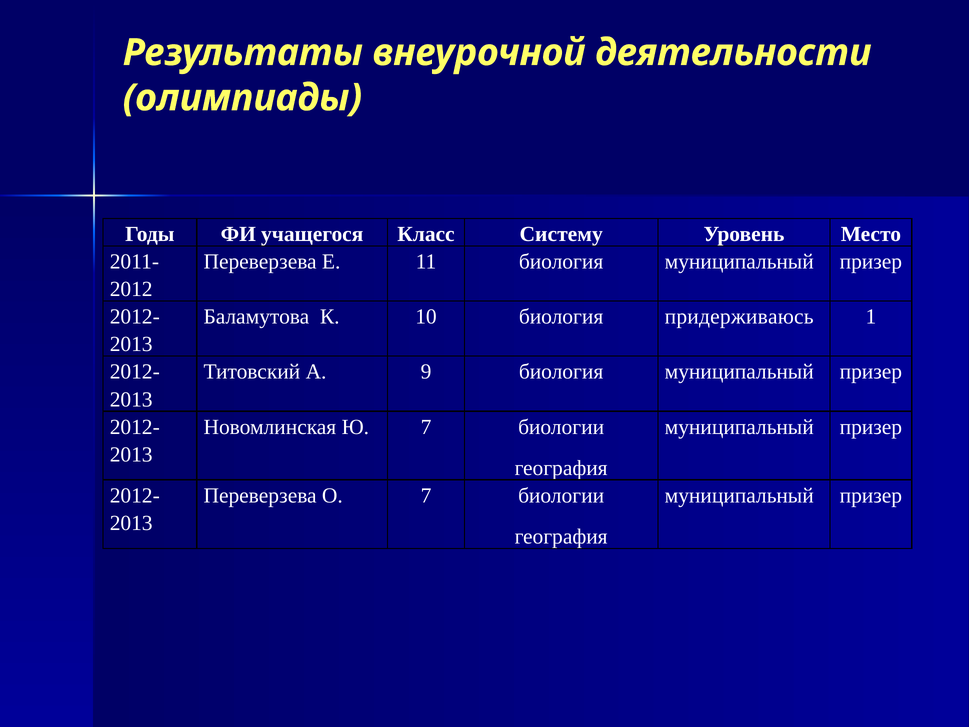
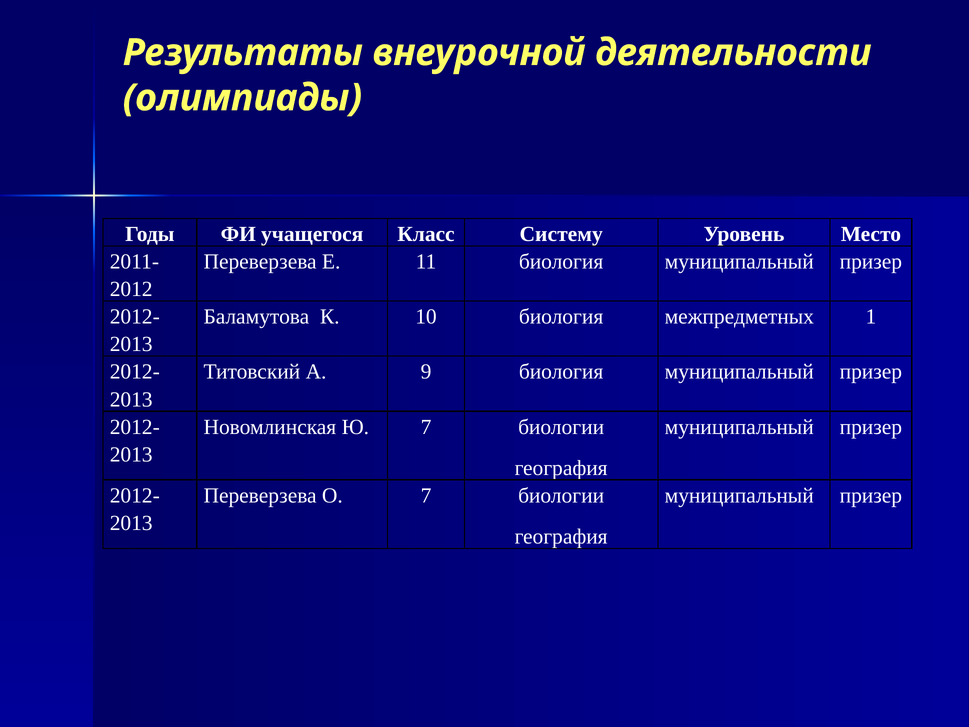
придерживаюсь: придерживаюсь -> межпредметных
